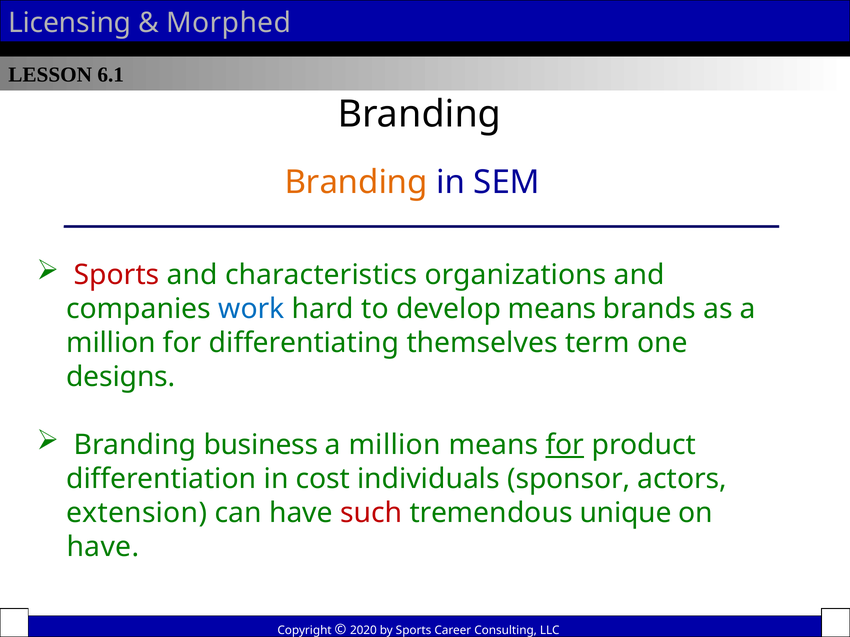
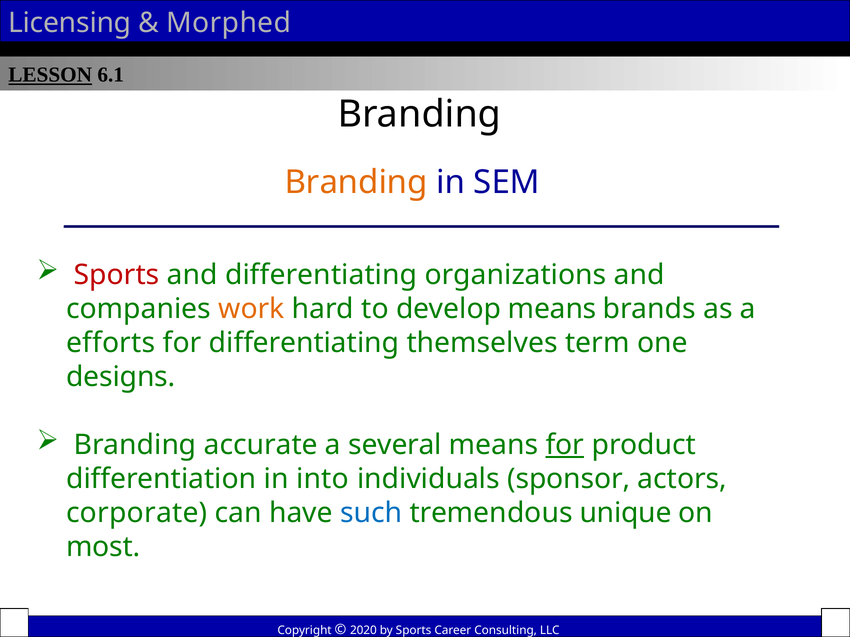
LESSON underline: none -> present
and characteristics: characteristics -> differentiating
work colour: blue -> orange
million at (111, 343): million -> efforts
business: business -> accurate
million at (395, 445): million -> several
cost: cost -> into
extension: extension -> corporate
such colour: red -> blue
have at (103, 547): have -> most
